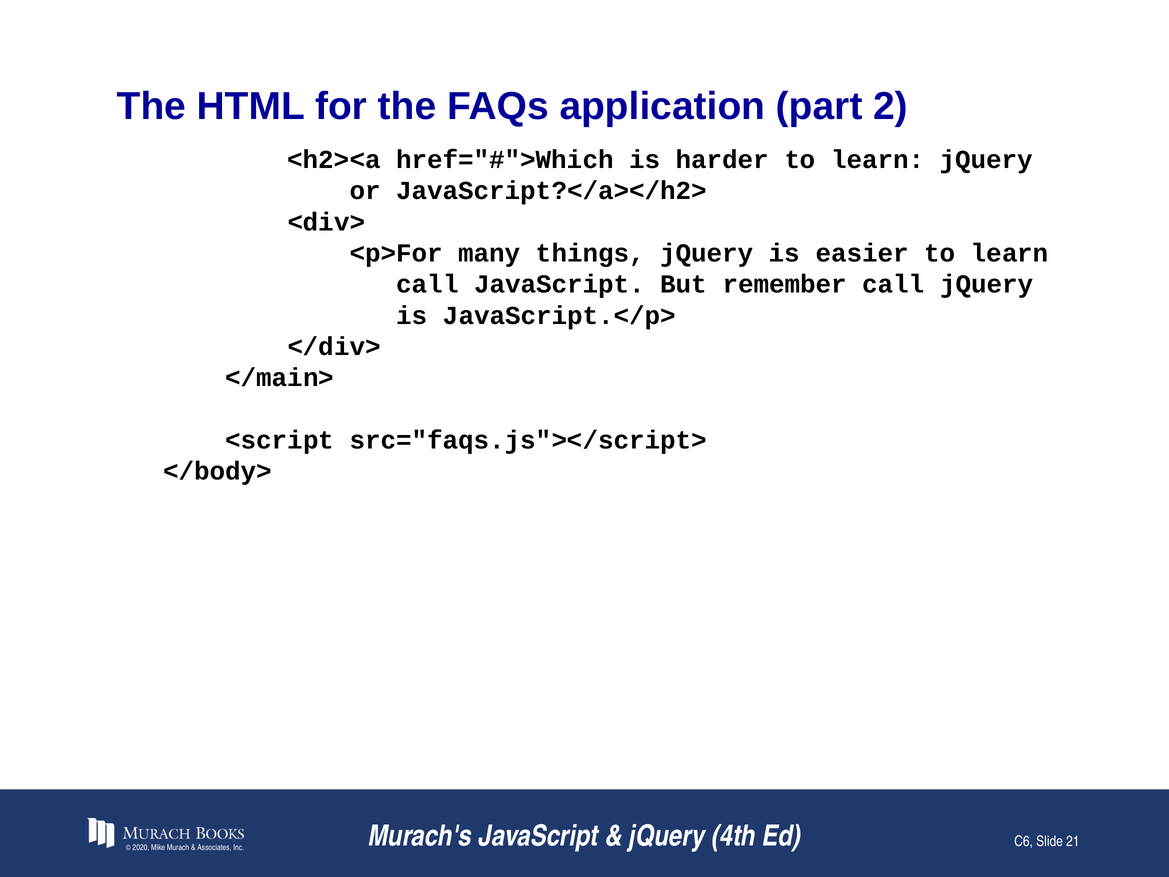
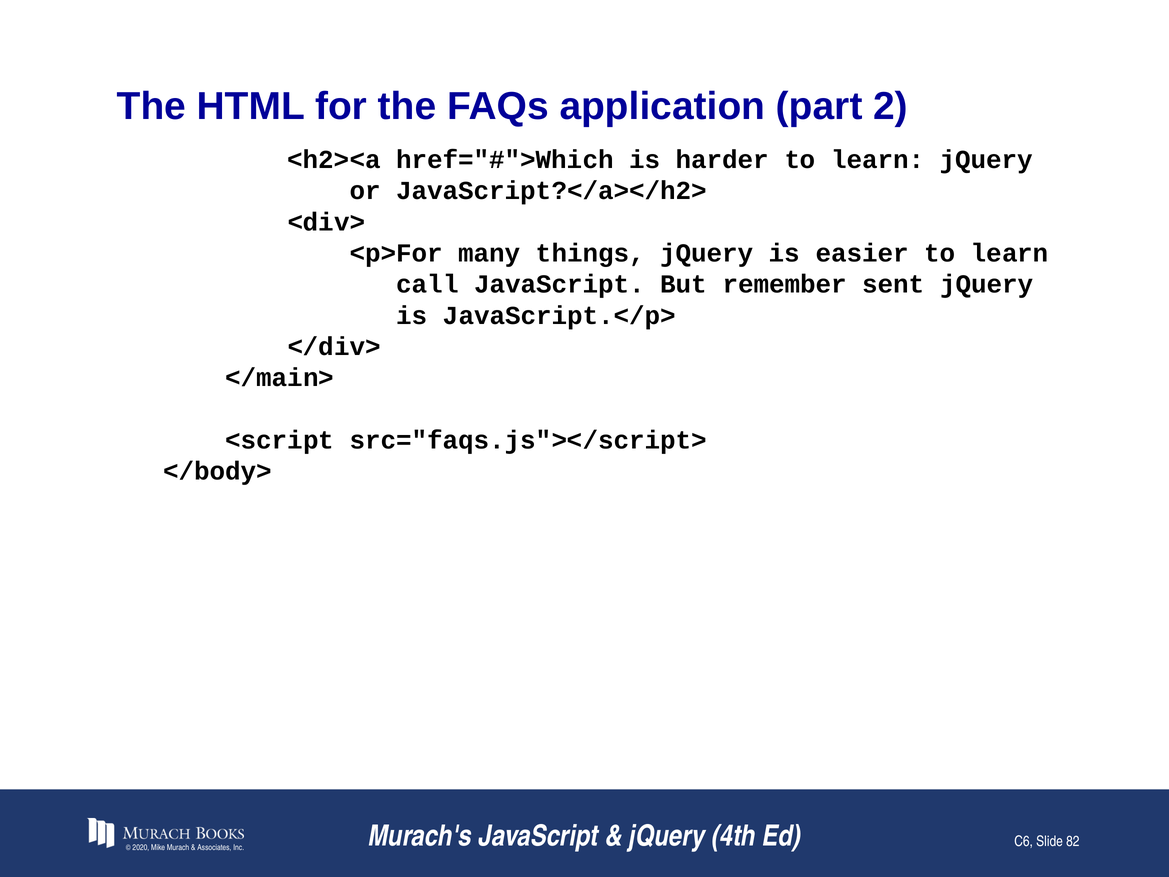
remember call: call -> sent
21: 21 -> 82
